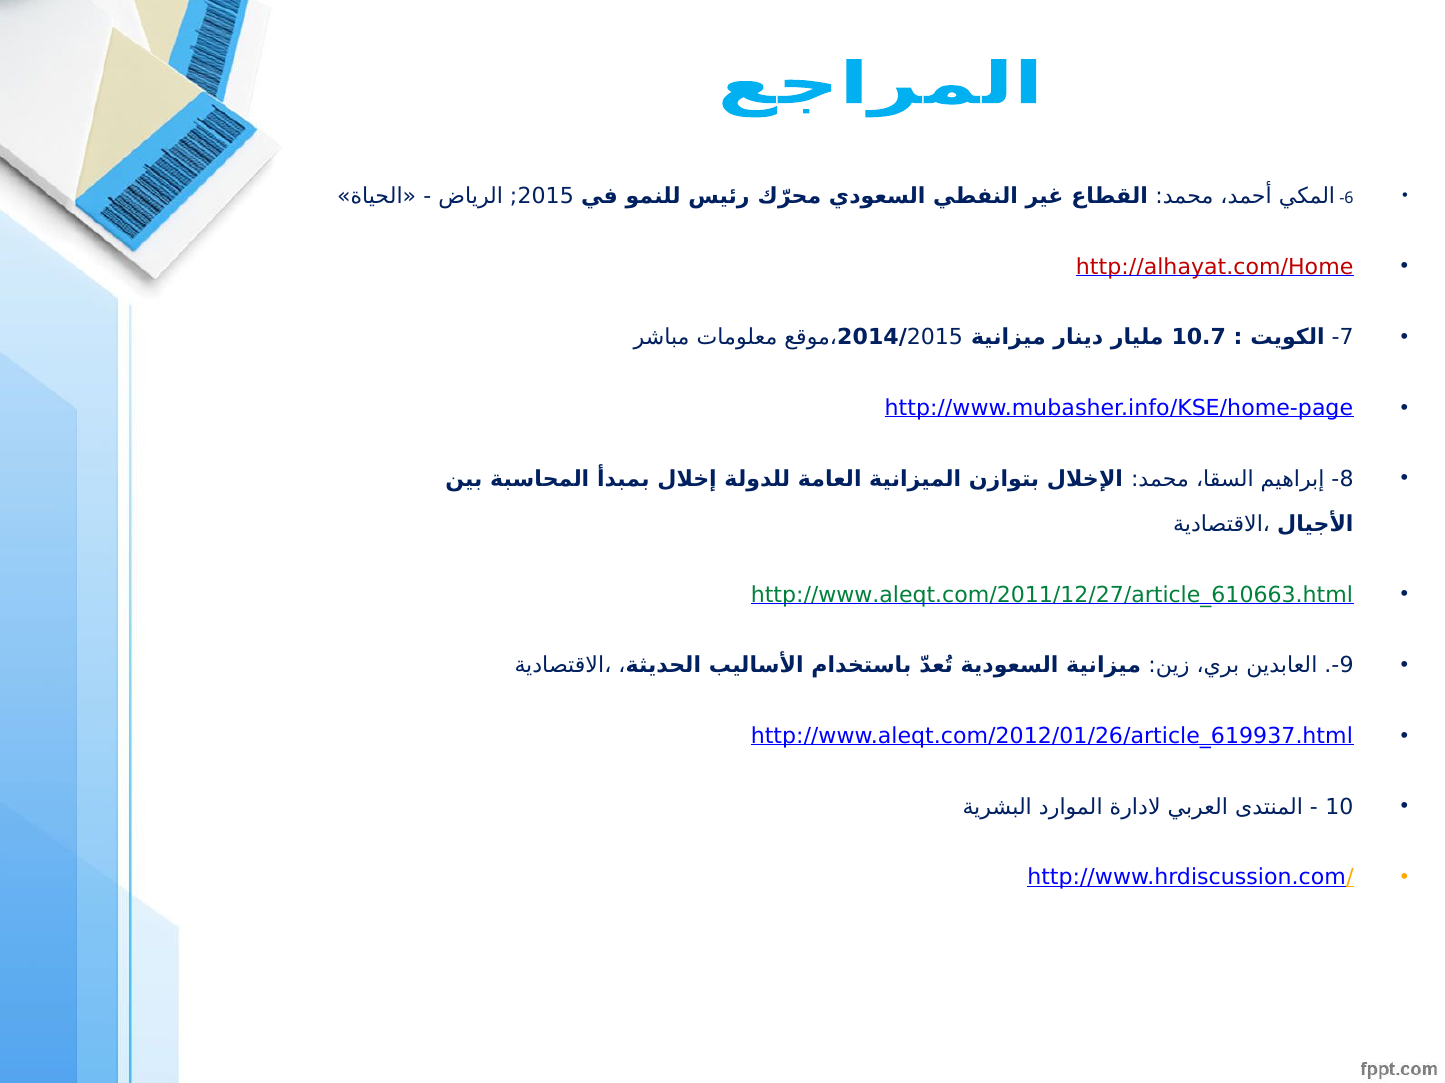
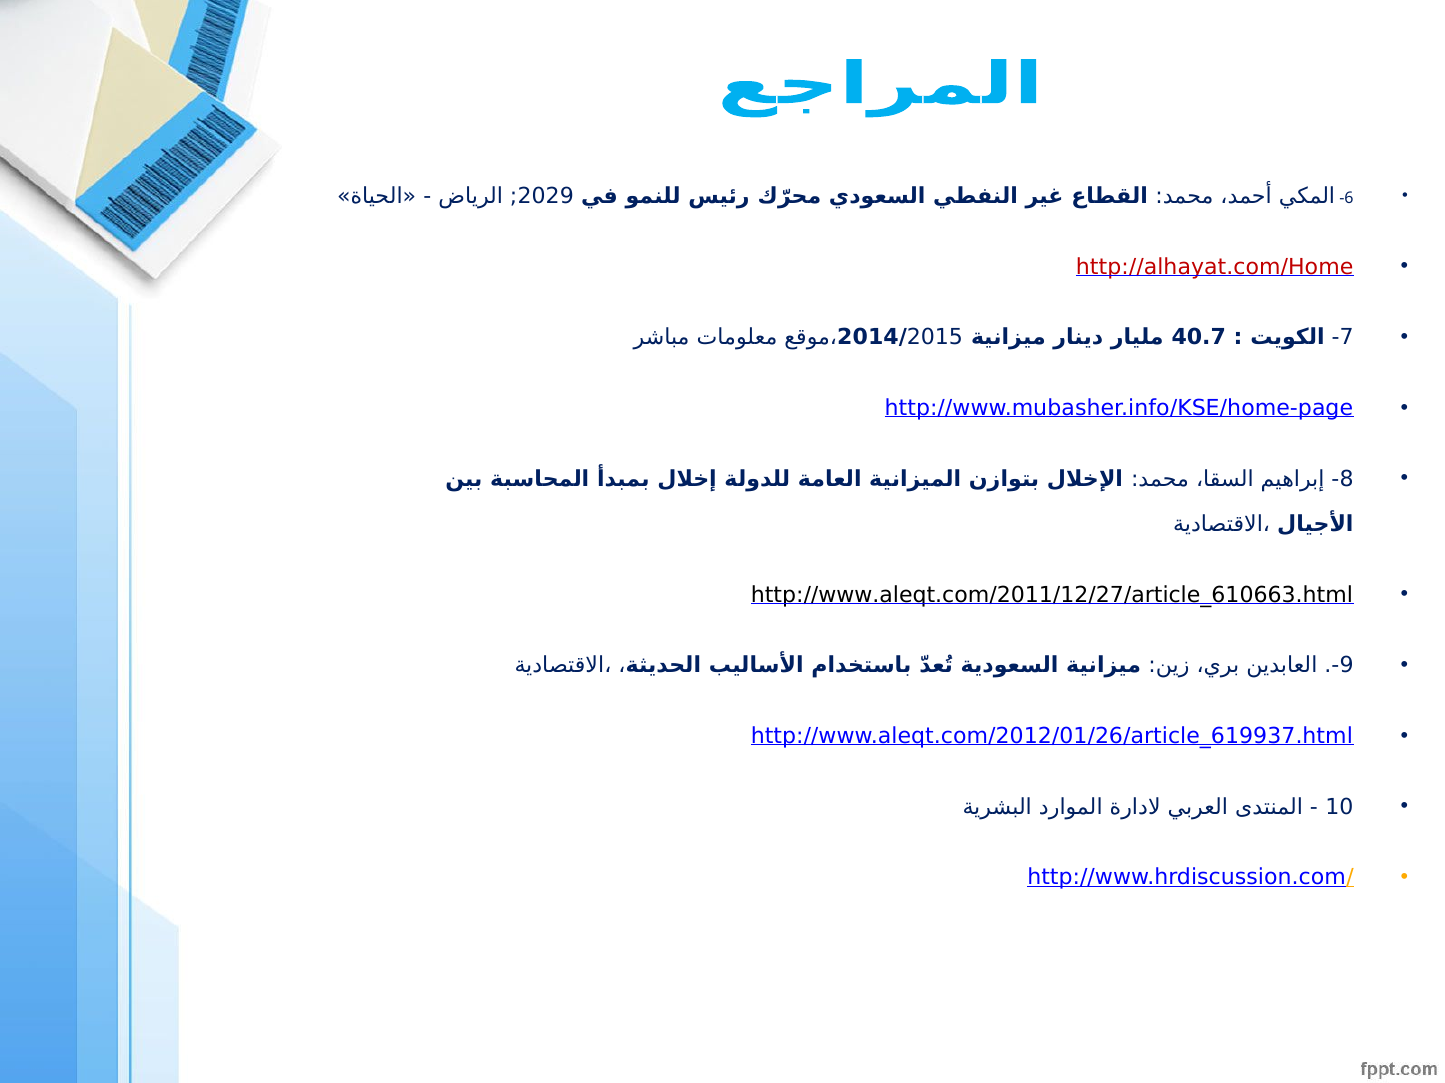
2015: 2015 -> 2029
10.7: 10.7 -> 40.7
http://www.aleqt.com/2011/12/27/article_610663.html colour: green -> black
